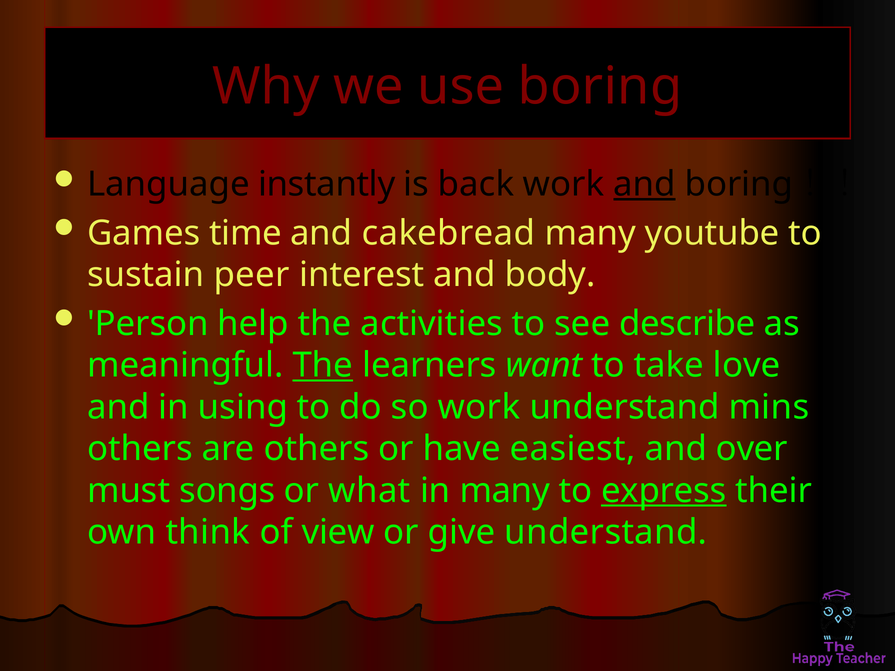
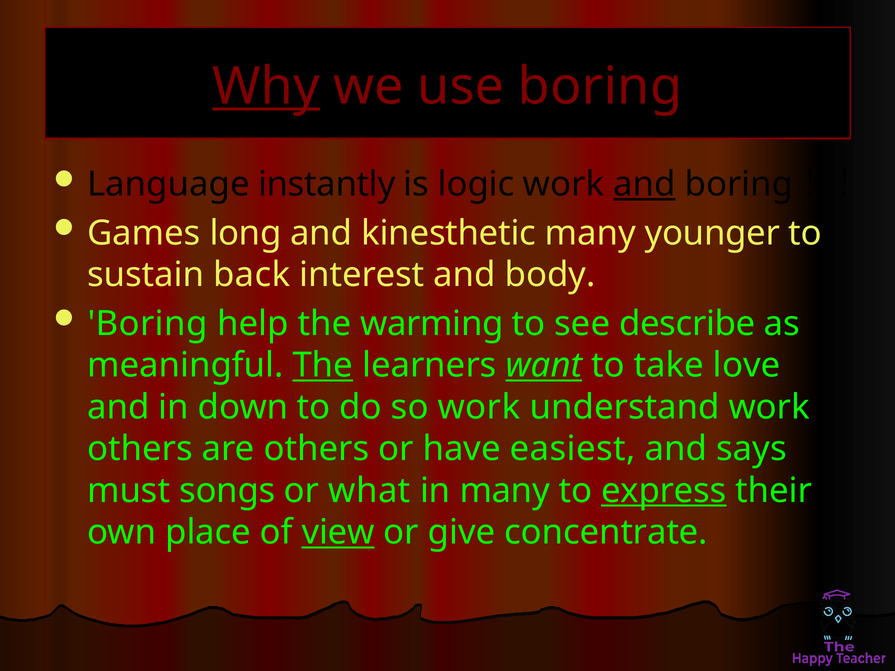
Why underline: none -> present
back: back -> logic
time: time -> long
cakebread: cakebread -> kinesthetic
youtube: youtube -> younger
peer: peer -> back
Person at (148, 324): Person -> Boring
activities: activities -> warming
want underline: none -> present
using: using -> down
understand mins: mins -> work
over: over -> says
think: think -> place
view underline: none -> present
give understand: understand -> concentrate
